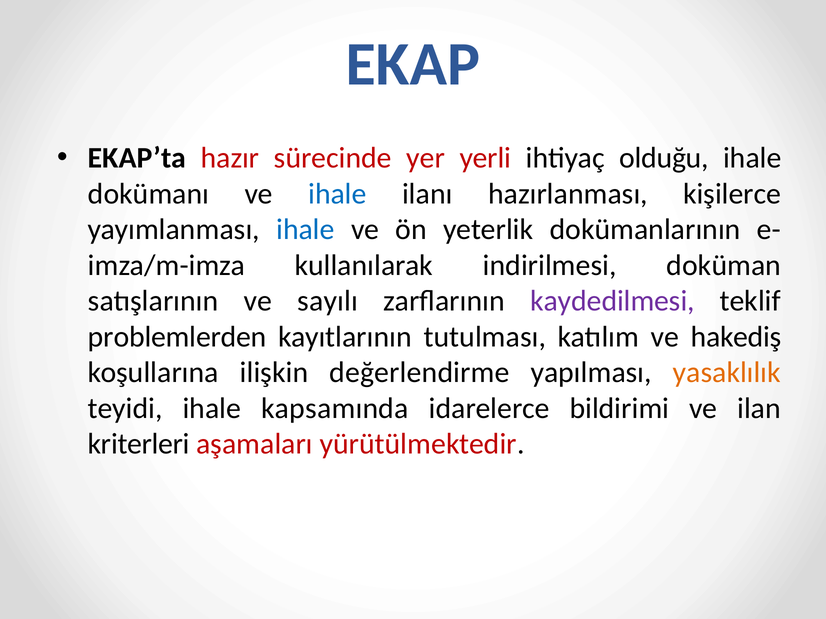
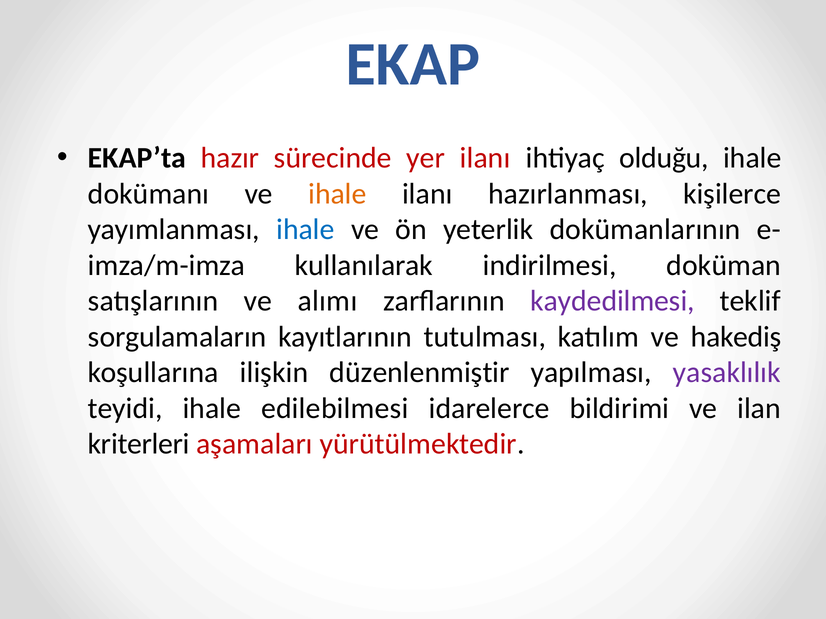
yer yerli: yerli -> ilanı
ihale at (337, 194) colour: blue -> orange
sayılı: sayılı -> alımı
problemlerden: problemlerden -> sorgulamaların
değerlendirme: değerlendirme -> düzenlenmiştir
yasaklılık colour: orange -> purple
kapsamında: kapsamında -> edilebilmesi
